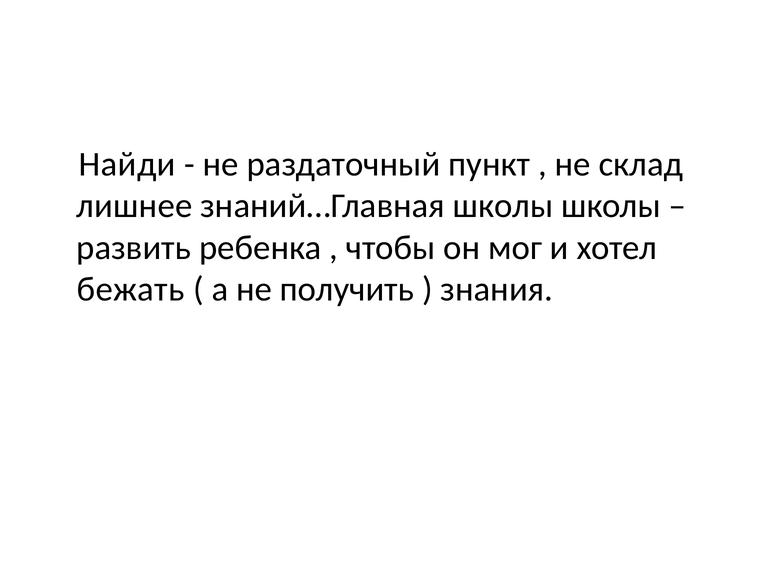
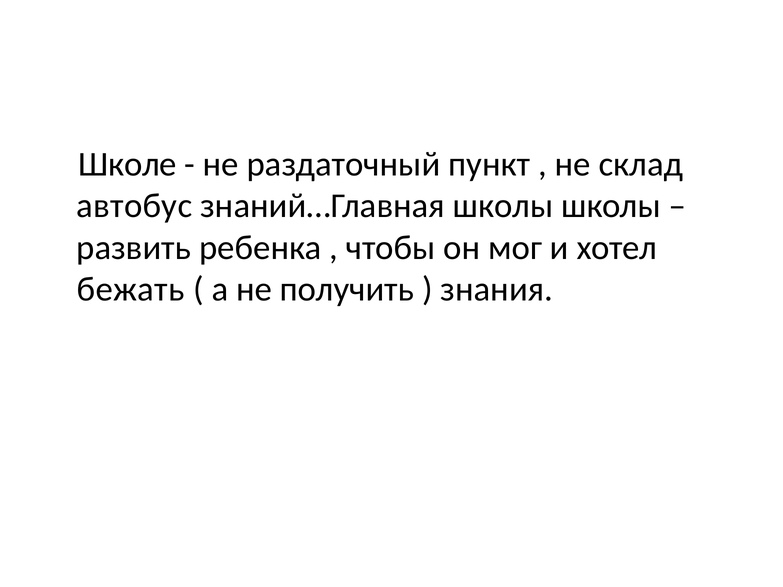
Найди: Найди -> Школе
лишнее: лишнее -> автобус
